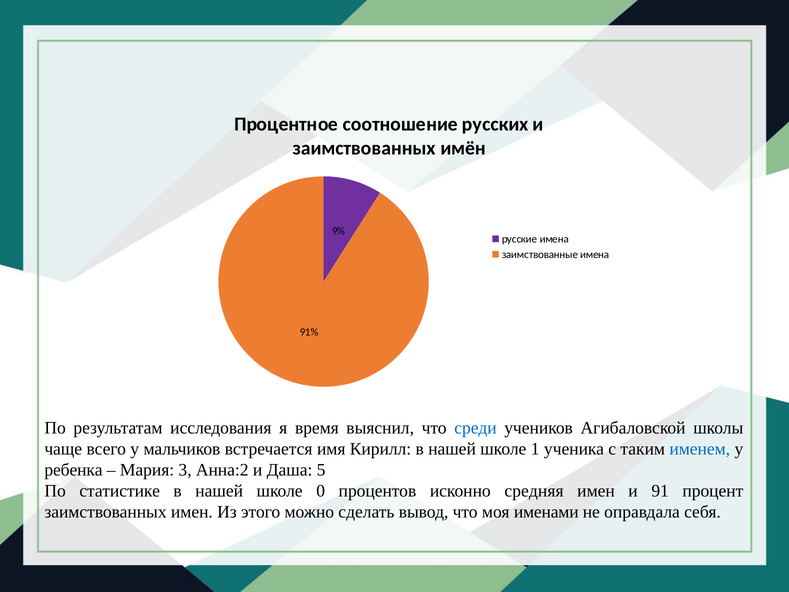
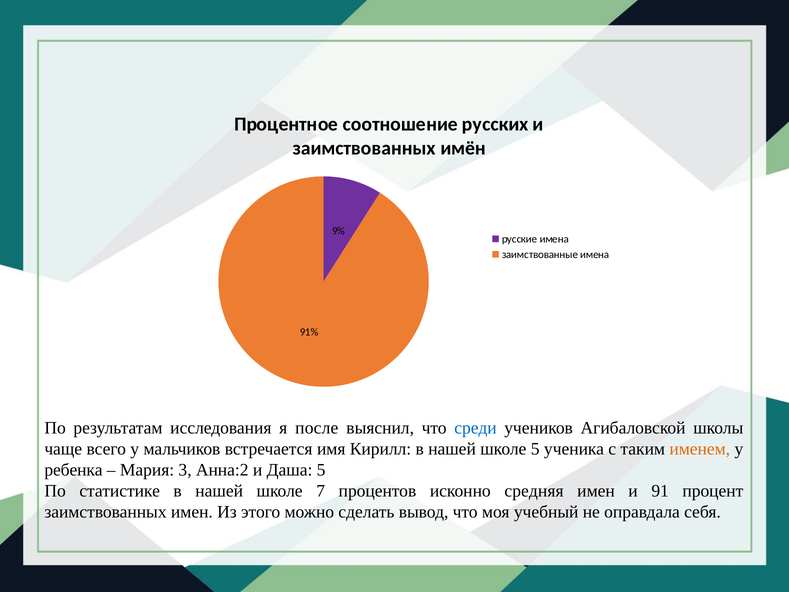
время: время -> после
школе 1: 1 -> 5
именем colour: blue -> orange
0: 0 -> 7
именами: именами -> учебный
